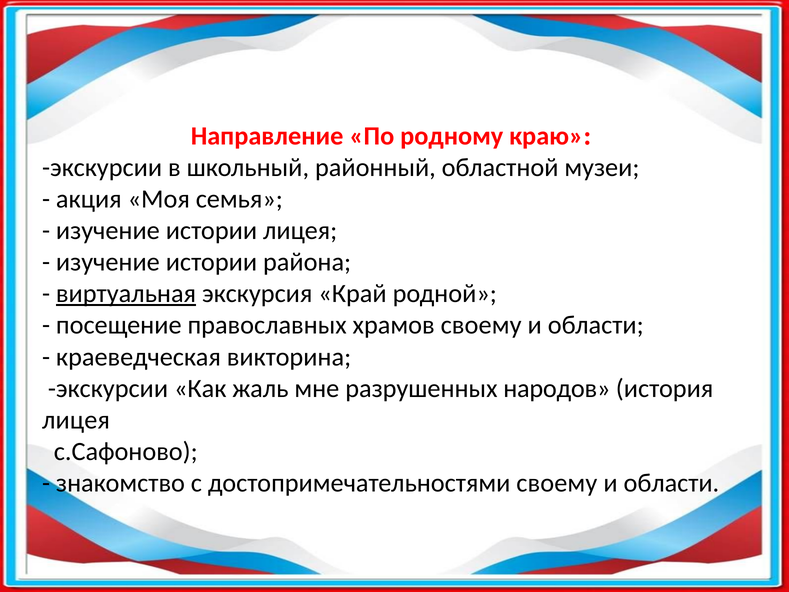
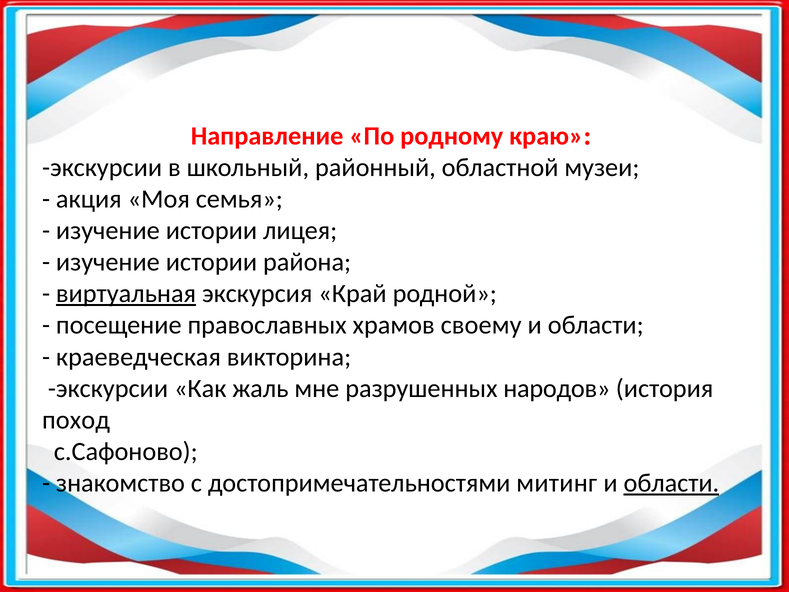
лицея at (76, 420): лицея -> поход
достопримечательностями своему: своему -> митинг
области at (671, 483) underline: none -> present
